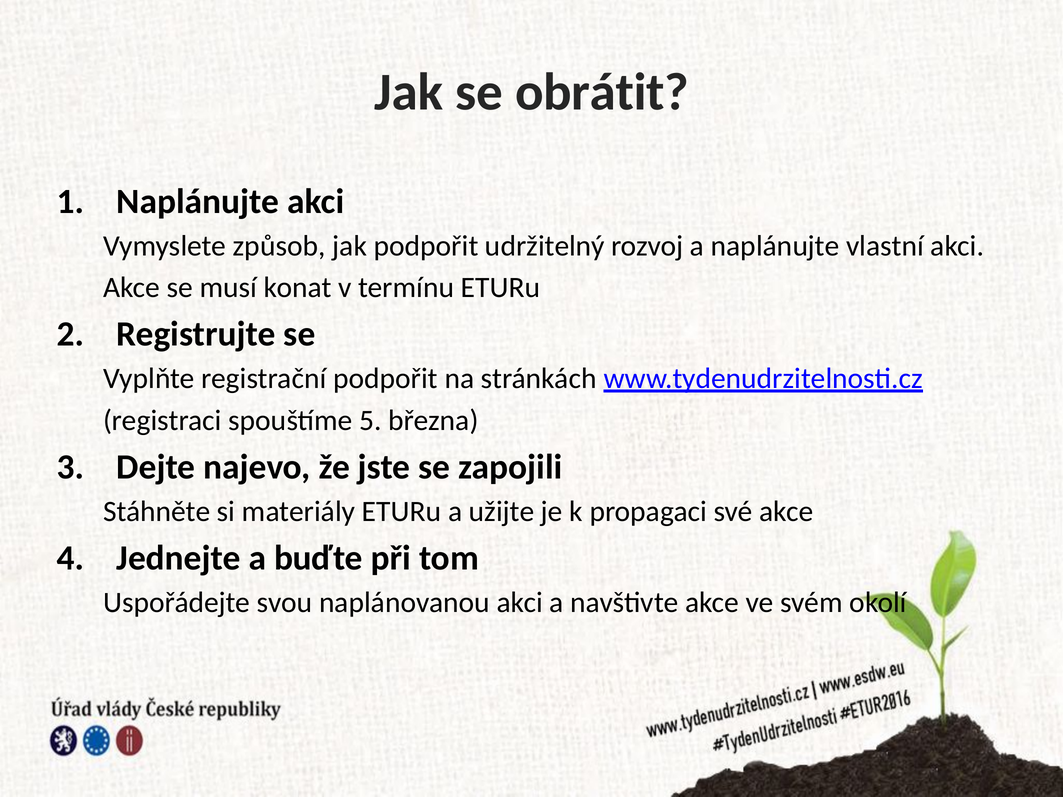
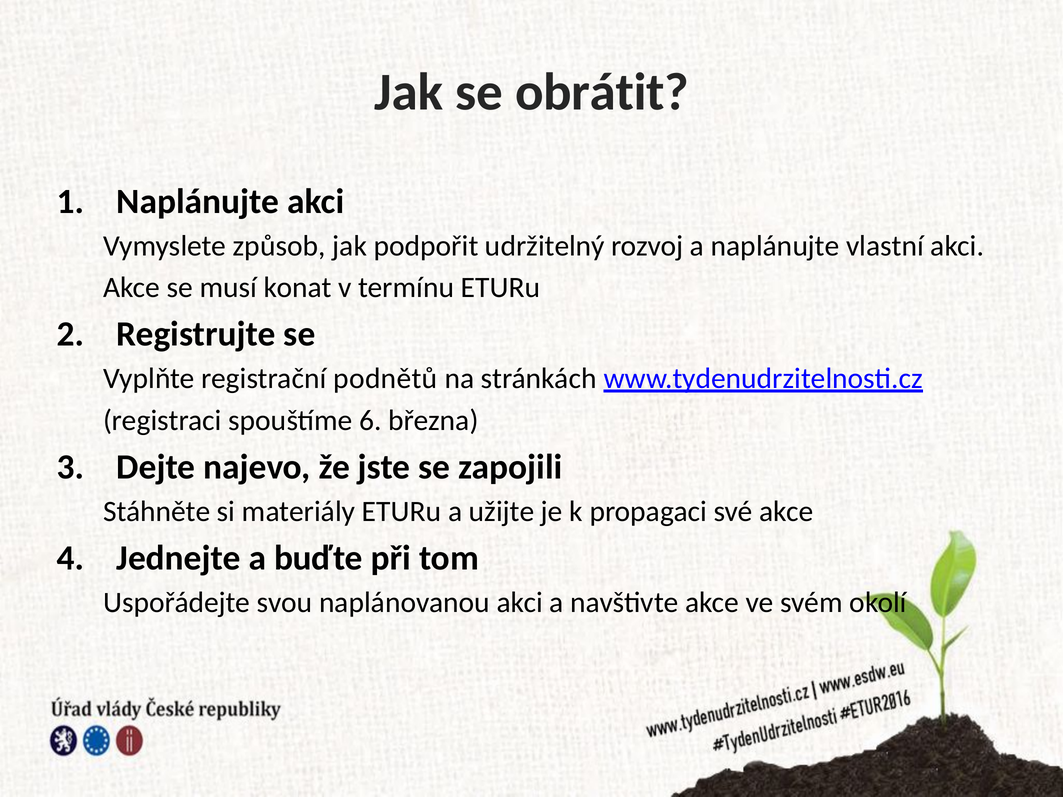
registrační podpořit: podpořit -> podnětů
5: 5 -> 6
